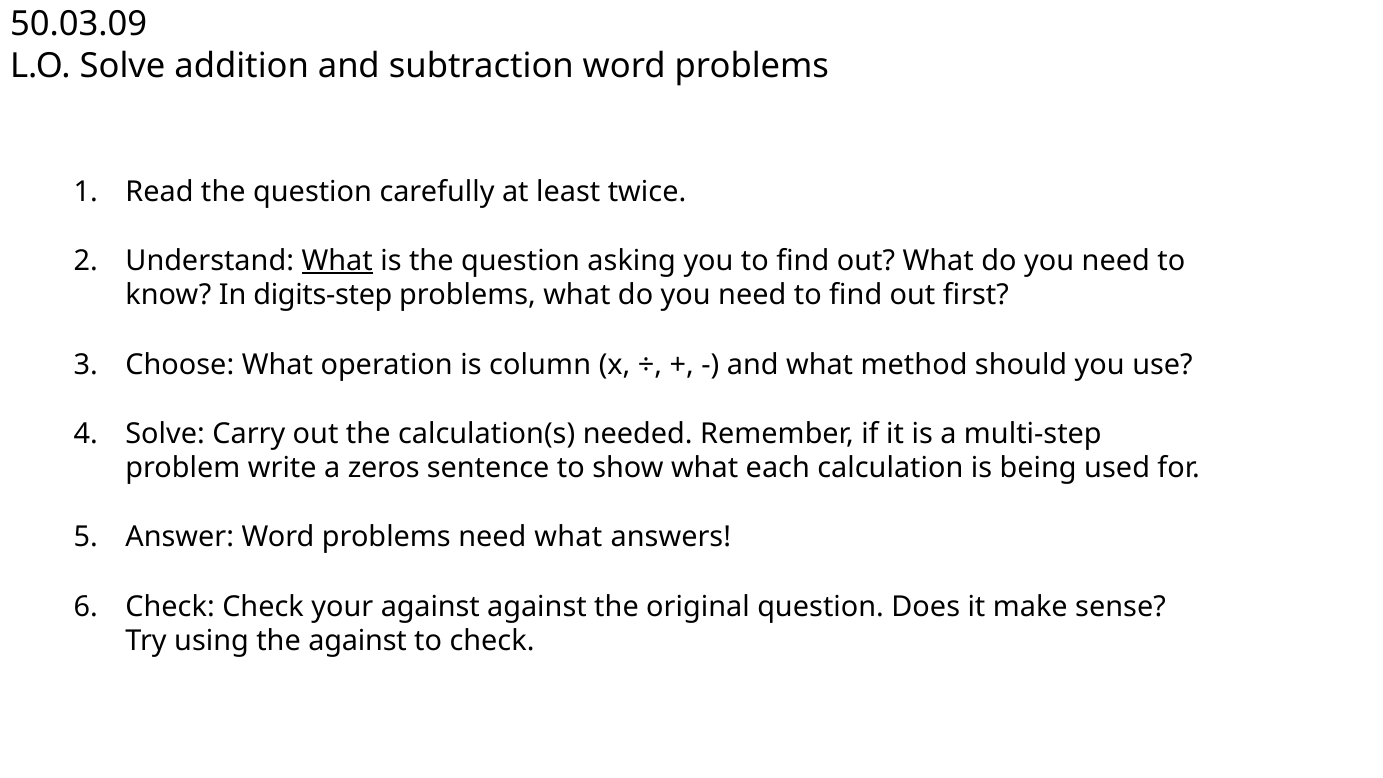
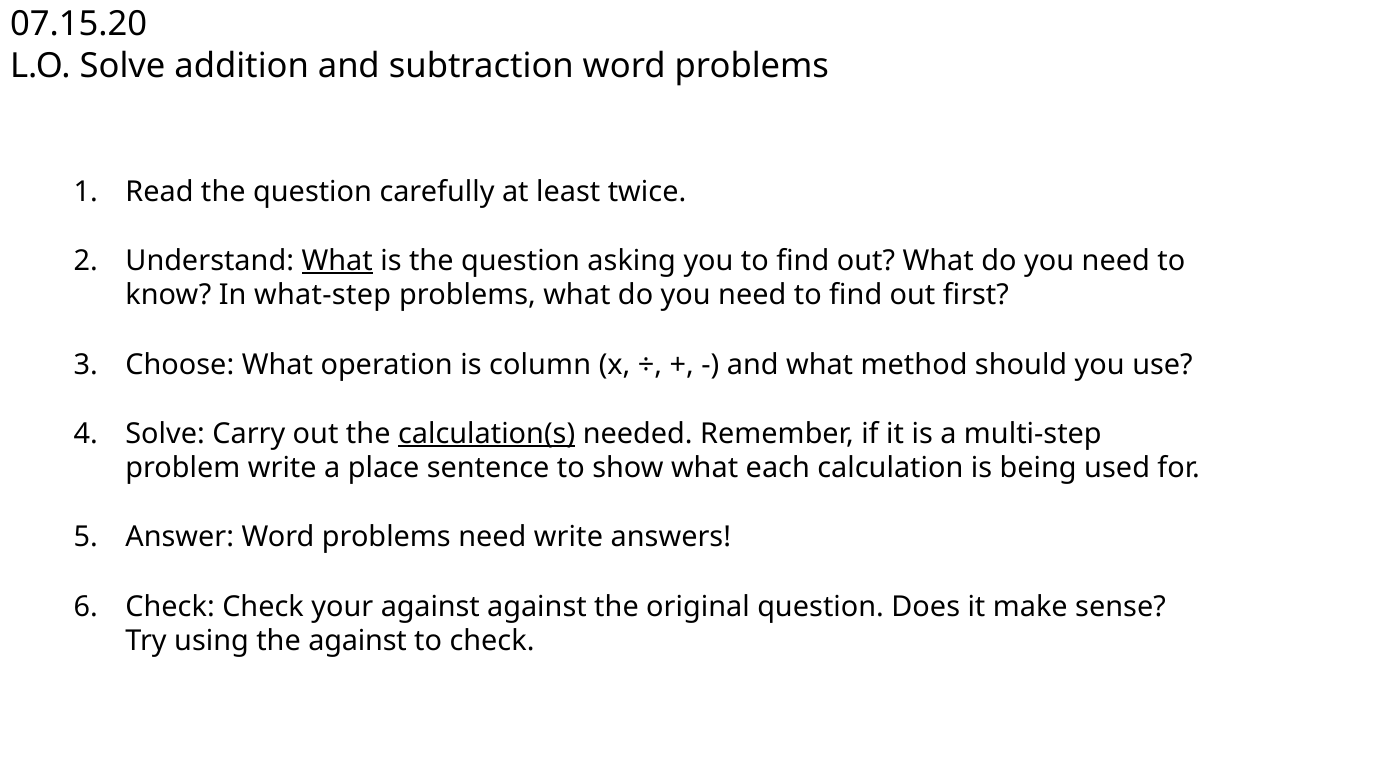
50.03.09: 50.03.09 -> 07.15.20
digits-step: digits-step -> what-step
calculation(s underline: none -> present
zeros: zeros -> place
need what: what -> write
